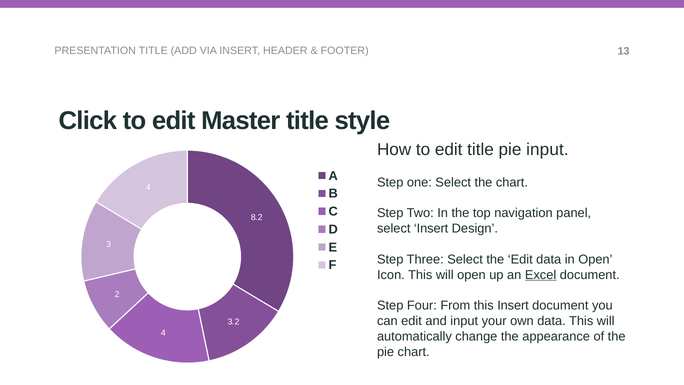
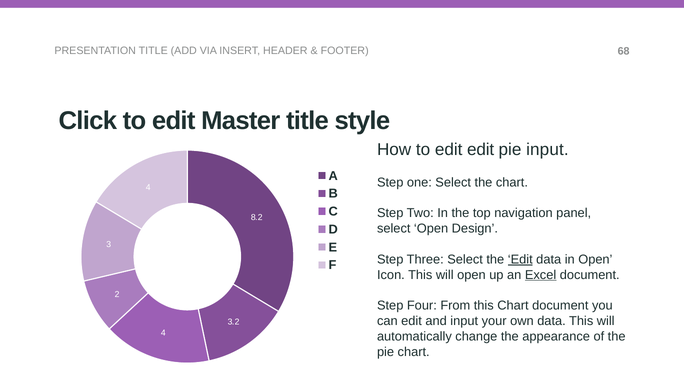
13: 13 -> 68
edit title: title -> edit
select Insert: Insert -> Open
Edit at (520, 259) underline: none -> present
this Insert: Insert -> Chart
